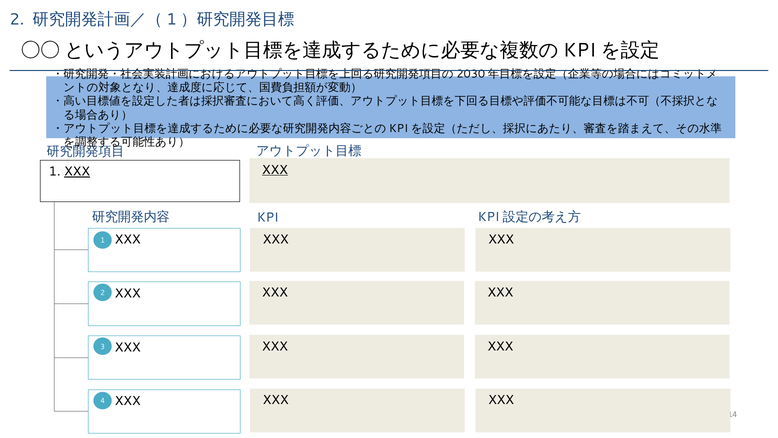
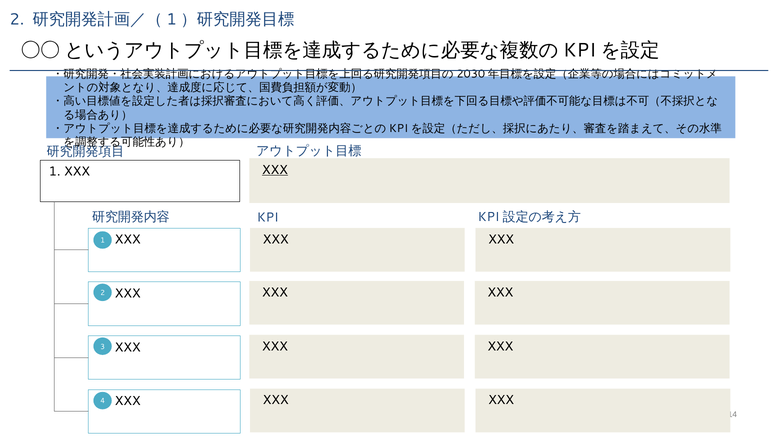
XXX at (77, 171) underline: present -> none
